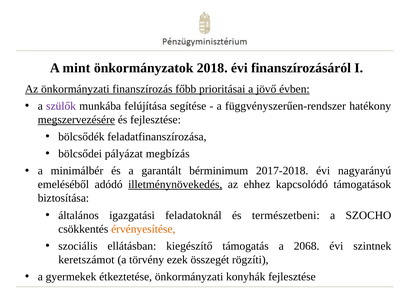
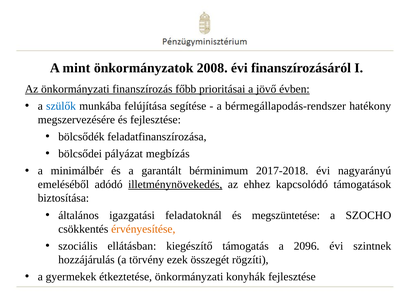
2018: 2018 -> 2008
szülők colour: purple -> blue
függvényszerűen-rendszer: függvényszerűen-rendszer -> bérmegállapodás-rendszer
megszervezésére underline: present -> none
természetbeni: természetbeni -> megszüntetése
2068: 2068 -> 2096
keretszámot: keretszámot -> hozzájárulás
